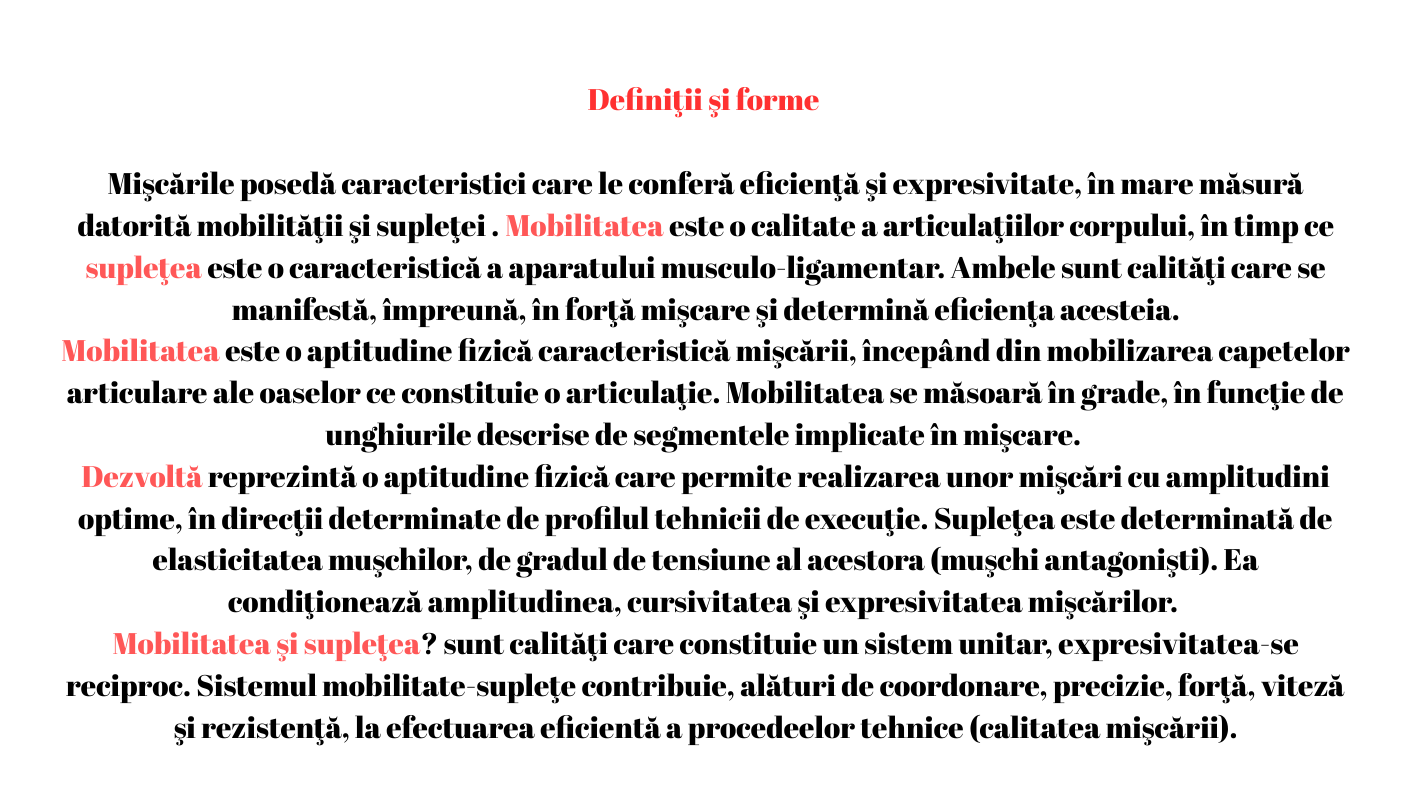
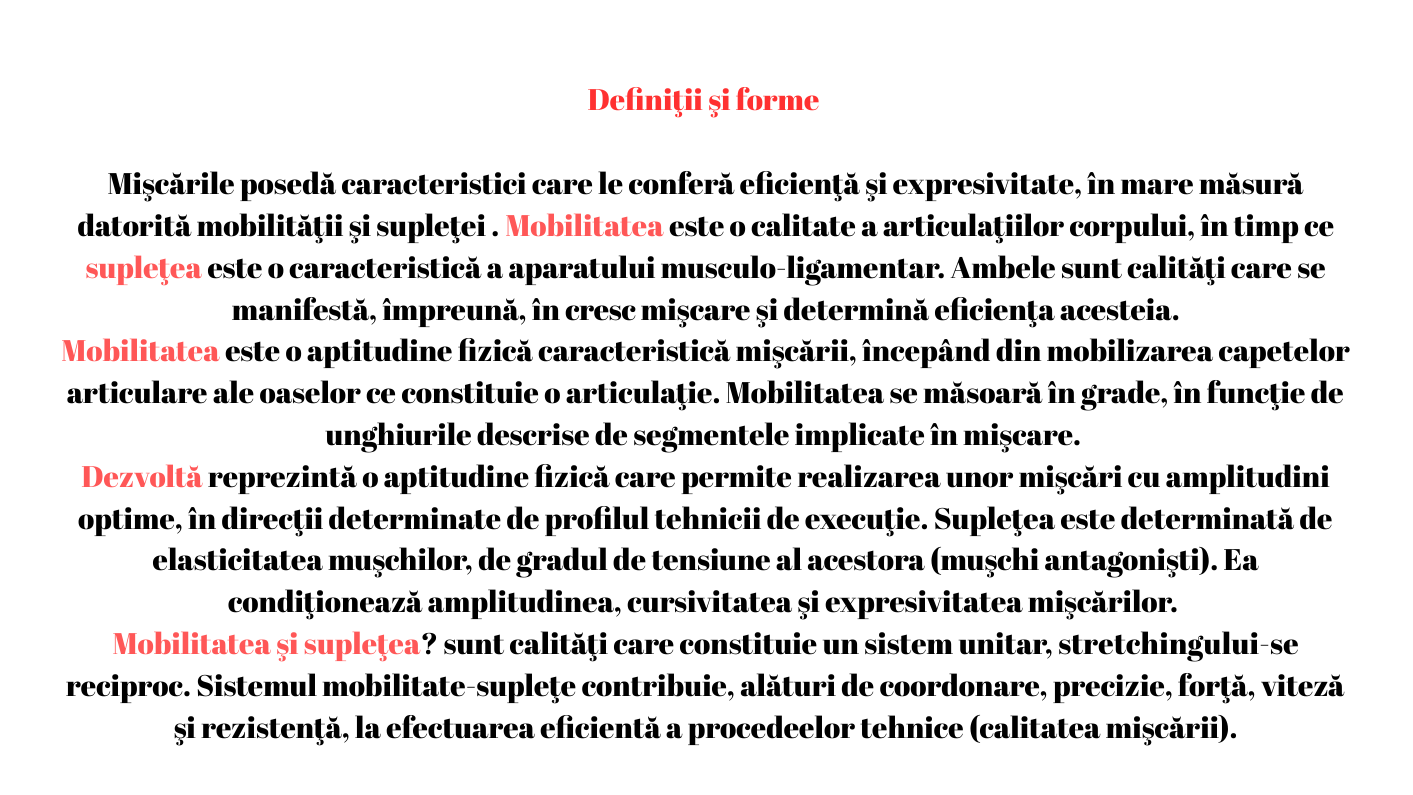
în forţă: forţă -> cresc
expresivitatea-se: expresivitatea-se -> stretchingului-se
